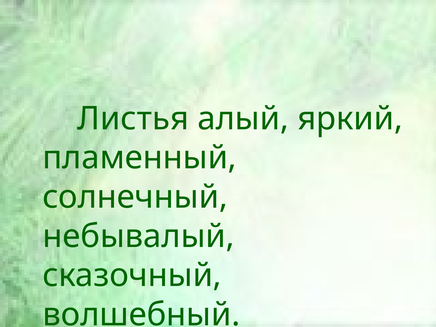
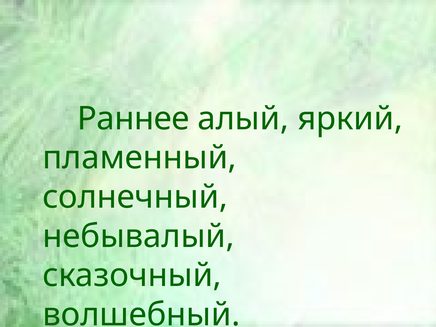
Листья: Листья -> Раннее
